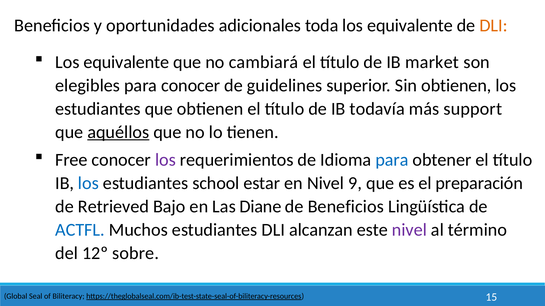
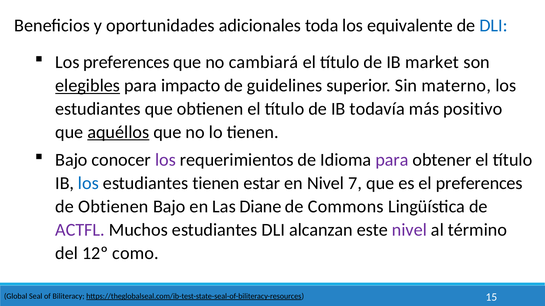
DLI at (494, 25) colour: orange -> blue
equivalente at (126, 62): equivalente -> preferences
elegibles underline: none -> present
para conocer: conocer -> impacto
Sin obtienen: obtienen -> materno
support: support -> positivo
Free at (71, 160): Free -> Bajo
para at (392, 160) colour: blue -> purple
estudiantes school: school -> tienen
9: 9 -> 7
el preparación: preparación -> preferences
de Retrieved: Retrieved -> Obtienen
de Beneficios: Beneficios -> Commons
ACTFL colour: blue -> purple
sobre: sobre -> como
